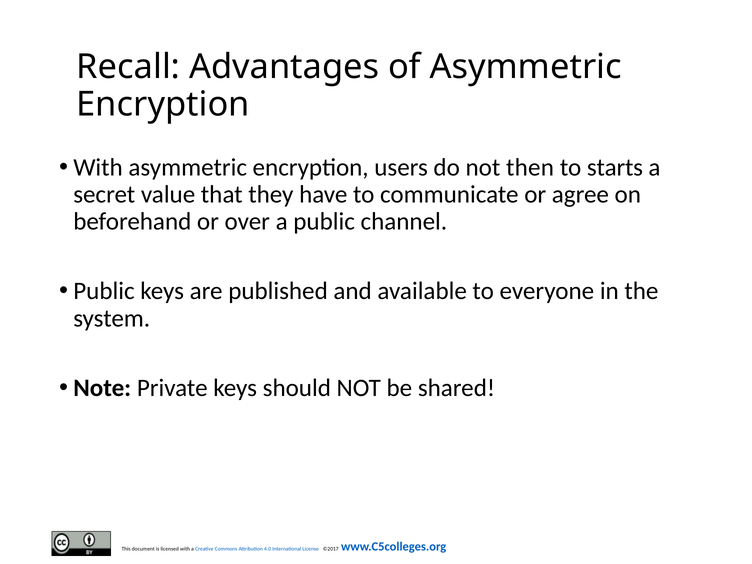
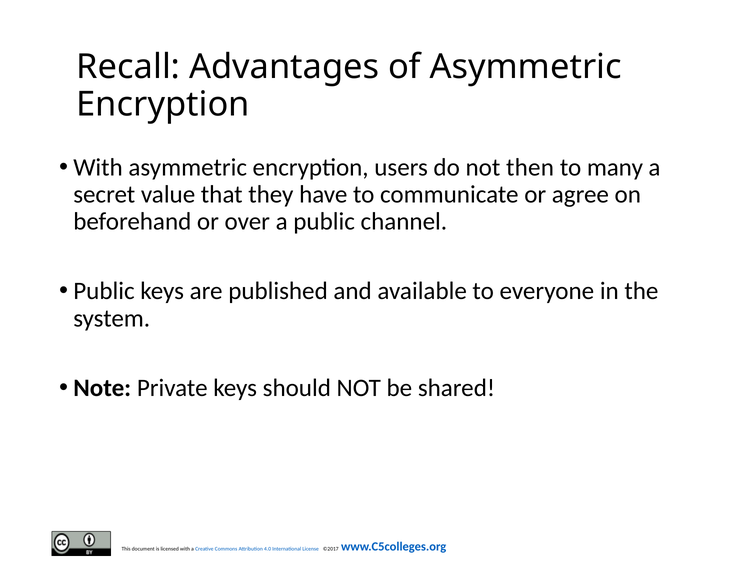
starts: starts -> many
